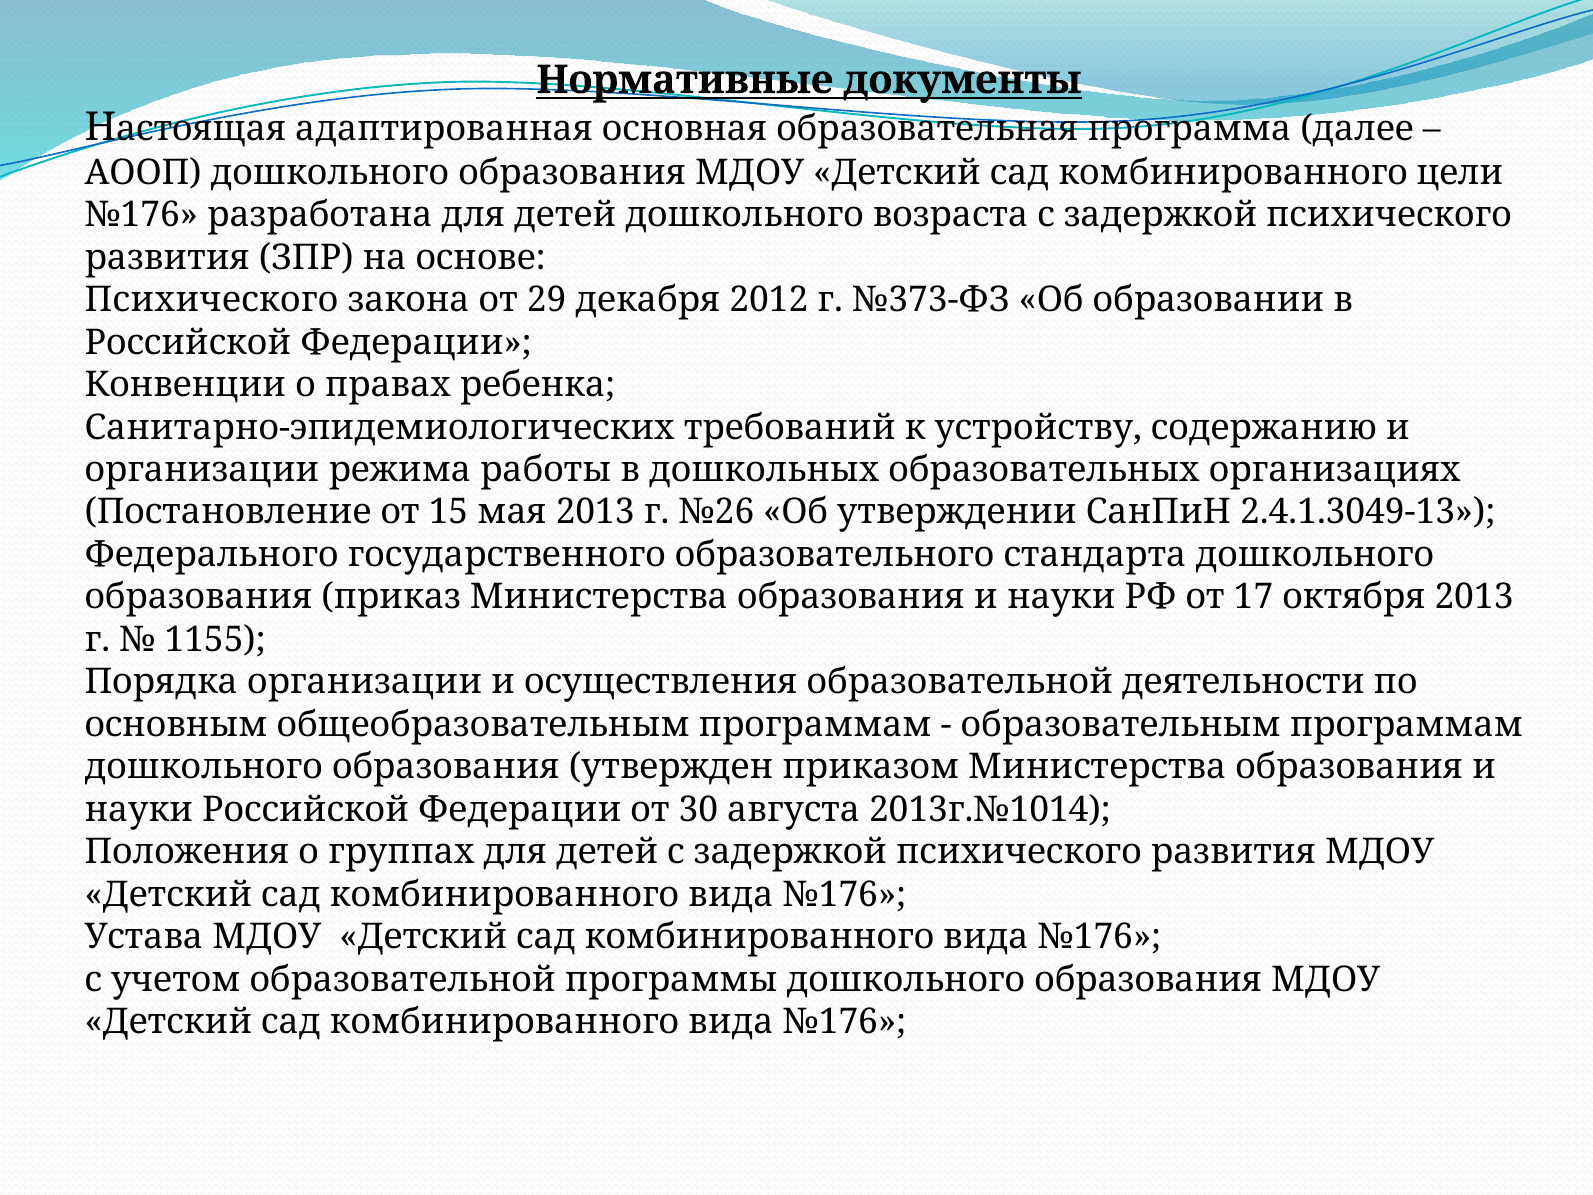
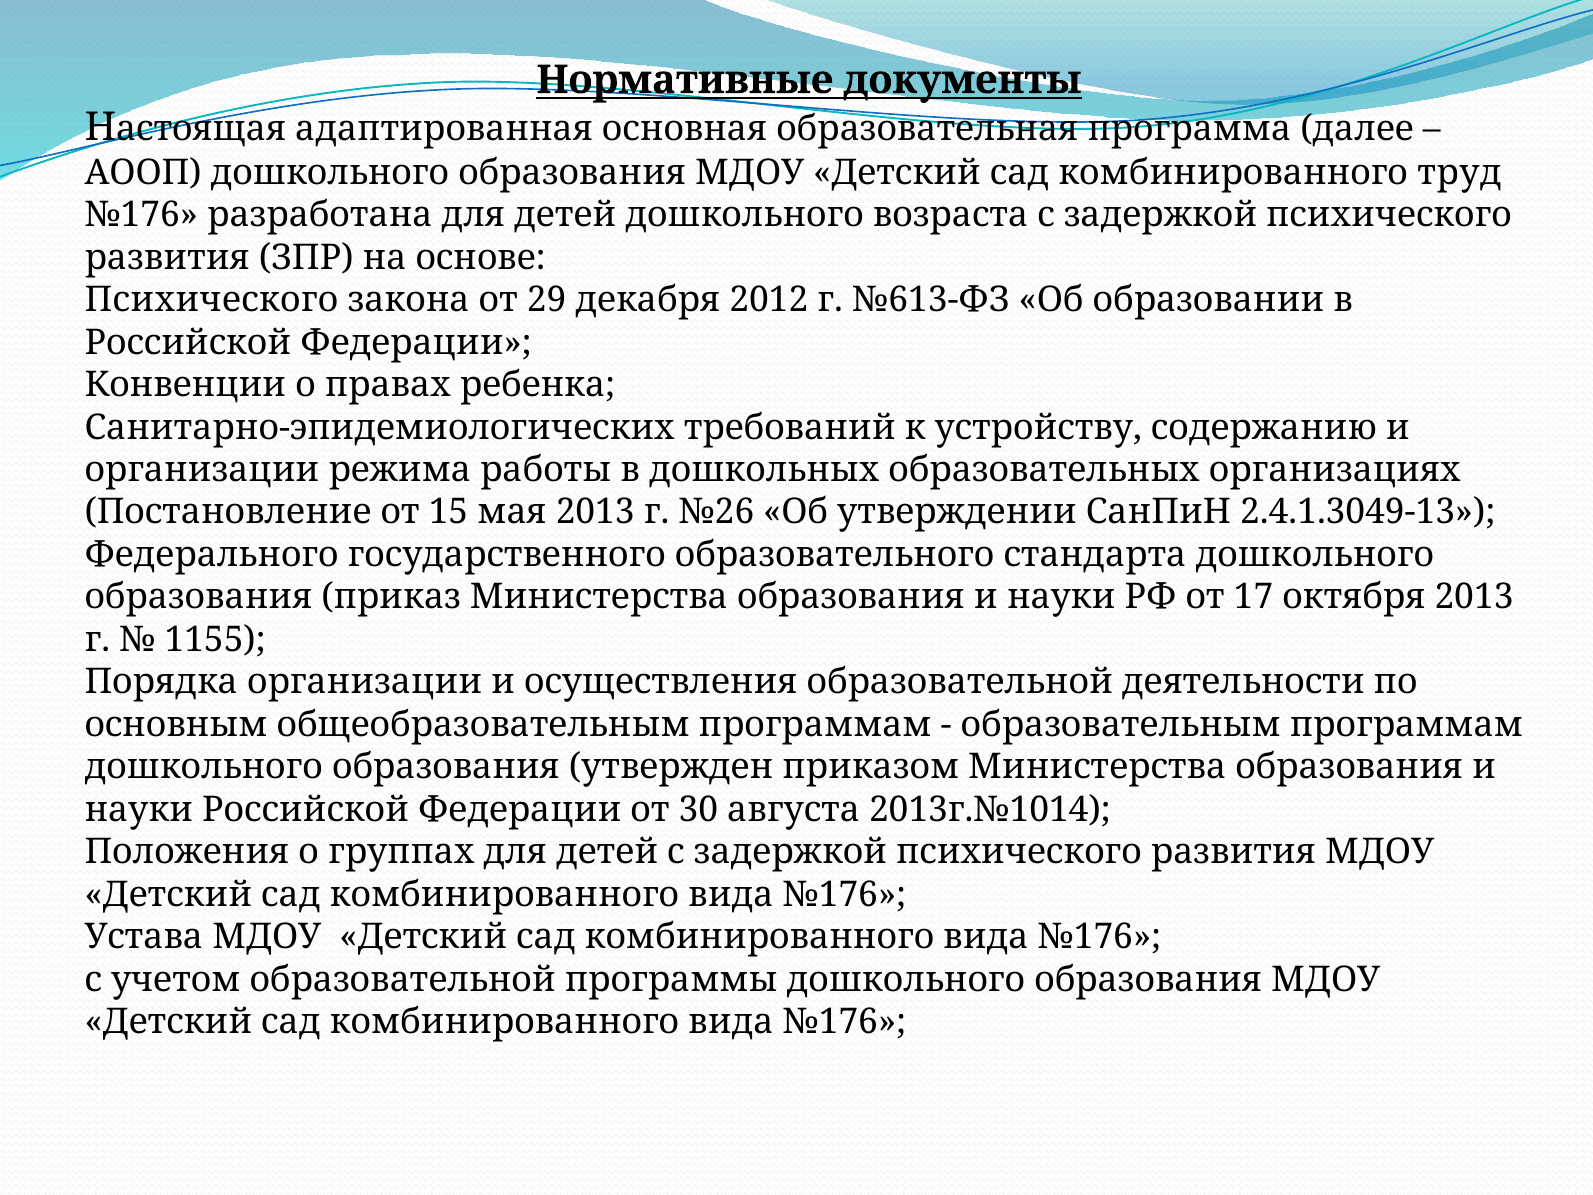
цели: цели -> труд
№373-ФЗ: №373-ФЗ -> №613-ФЗ
